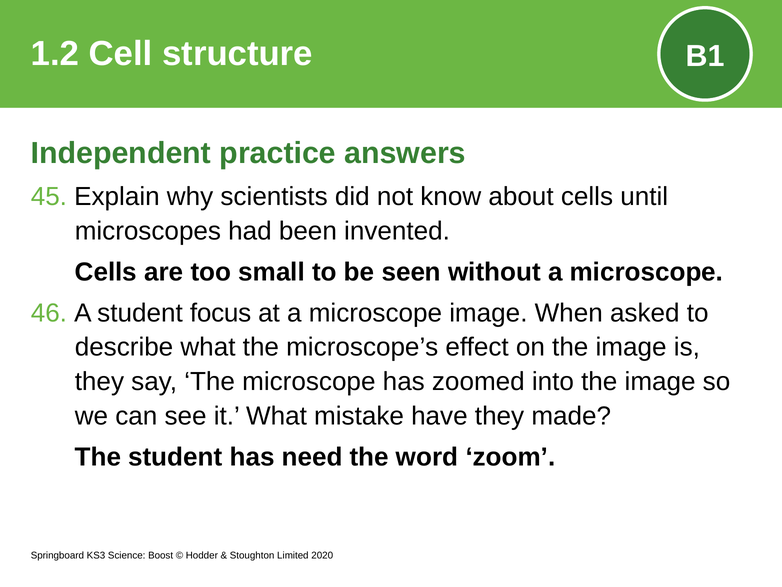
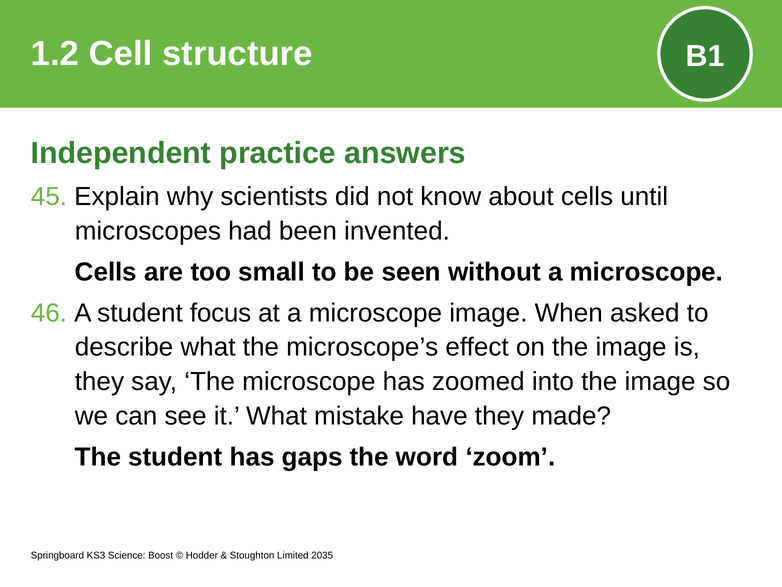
need: need -> gaps
2020: 2020 -> 2035
